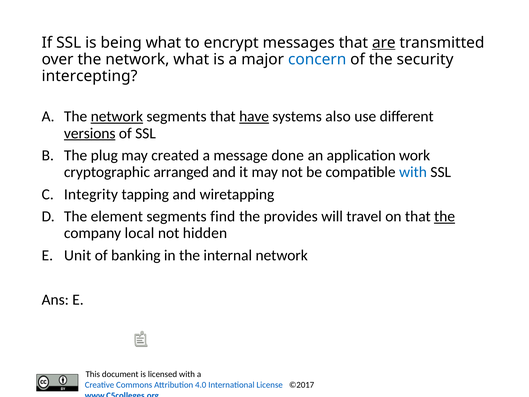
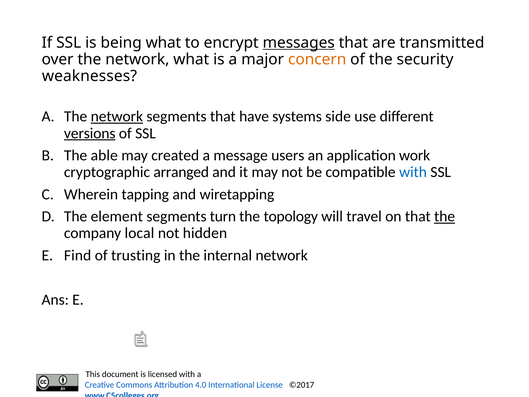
messages underline: none -> present
are underline: present -> none
concern colour: blue -> orange
intercepting: intercepting -> weaknesses
have underline: present -> none
also: also -> side
plug: plug -> able
done: done -> users
Integrity: Integrity -> Wherein
find: find -> turn
provides: provides -> topology
Unit: Unit -> Find
banking: banking -> trusting
